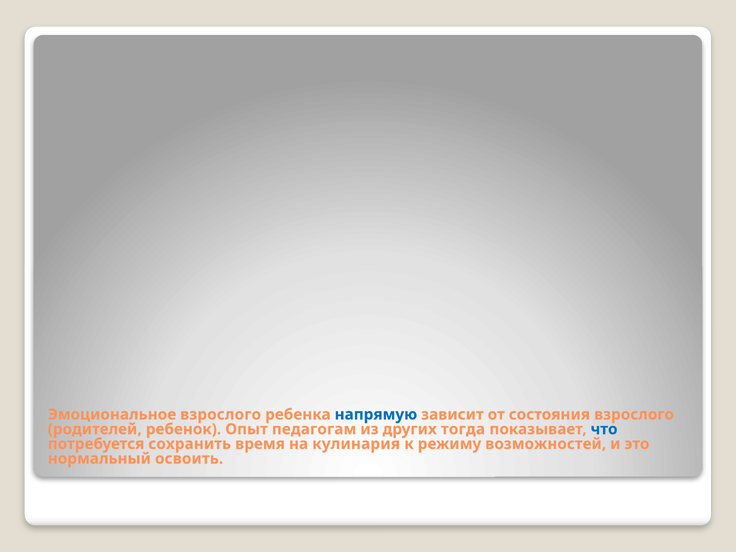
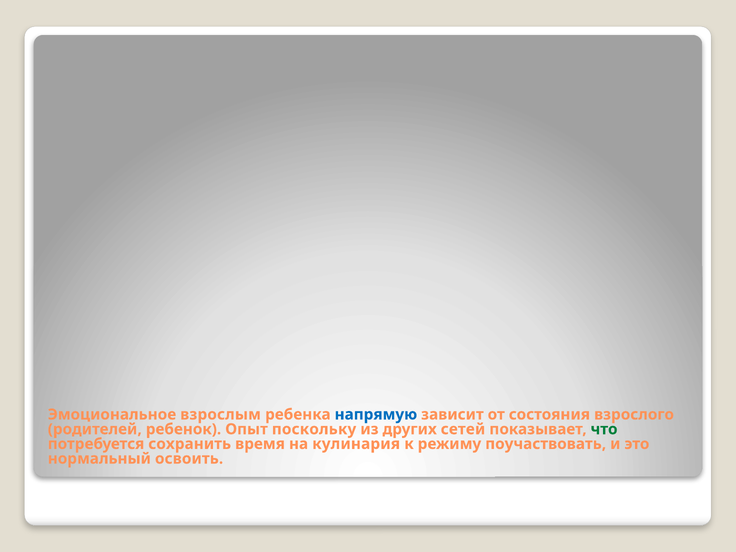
Эмоциональное взрослого: взрослого -> взрослым
педагогам: педагогам -> поскольку
тогда: тогда -> сетей
что colour: blue -> green
возможностей: возможностей -> поучаствовать
